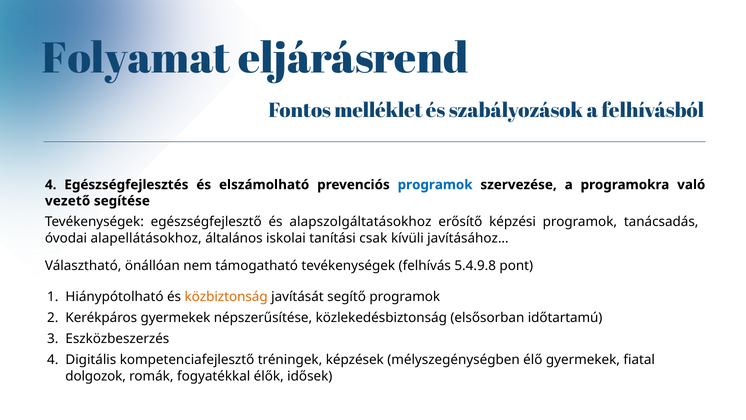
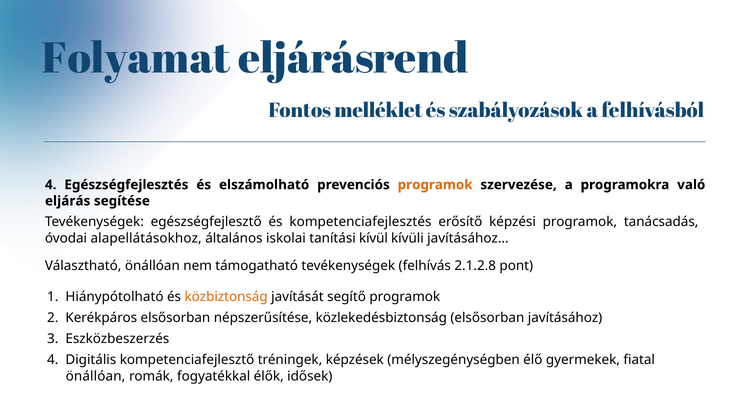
programok at (435, 185) colour: blue -> orange
vezető: vezető -> eljárás
alapszolgáltatásokhoz: alapszolgáltatásokhoz -> kompetenciafejlesztés
csak: csak -> kívül
5.4.9.8: 5.4.9.8 -> 2.1.2.8
Kerékpáros gyermekek: gyermekek -> elsősorban
időtartamú: időtartamú -> javításához
dolgozok at (96, 376): dolgozok -> önállóan
